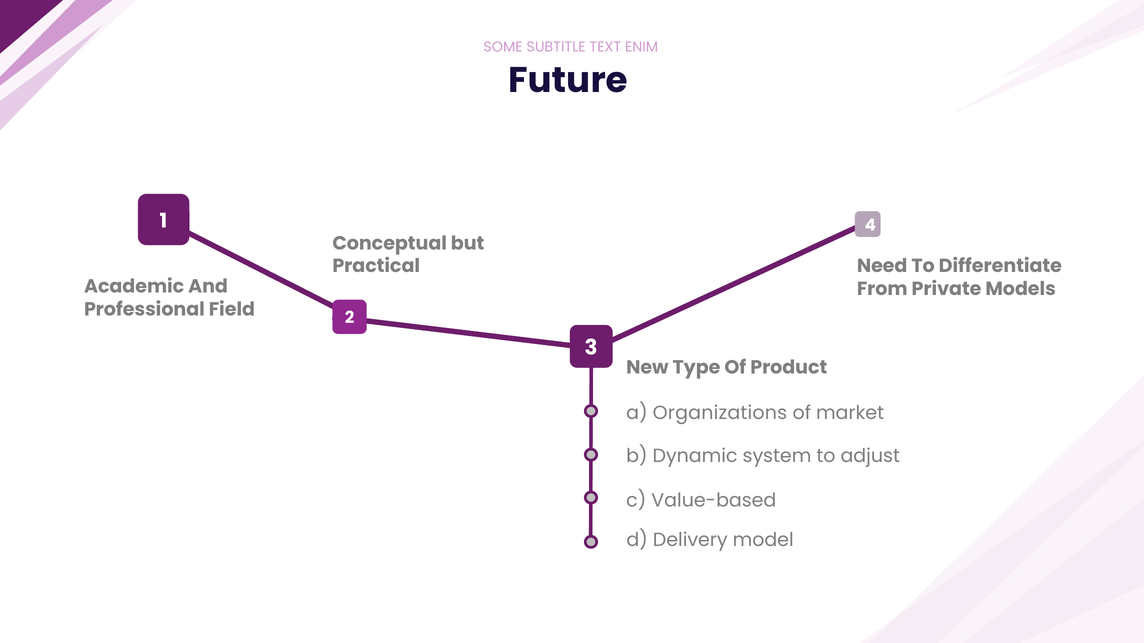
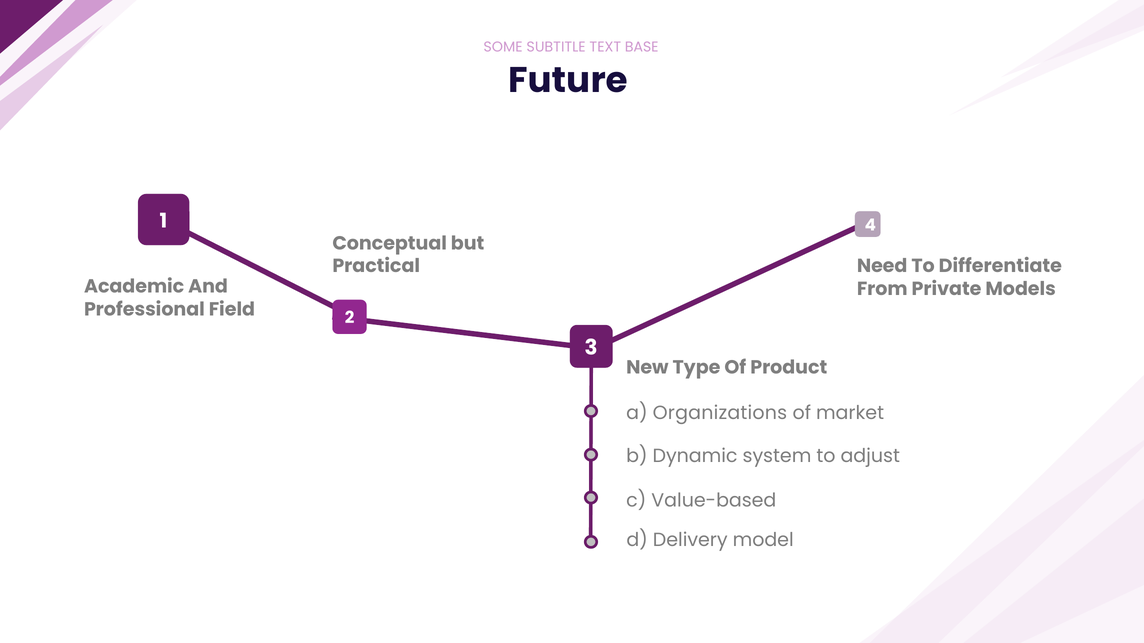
ENIM: ENIM -> BASE
